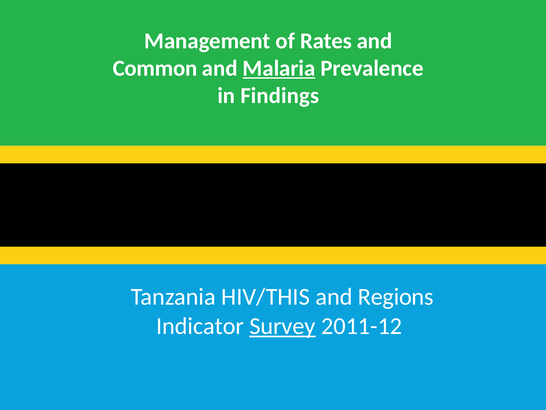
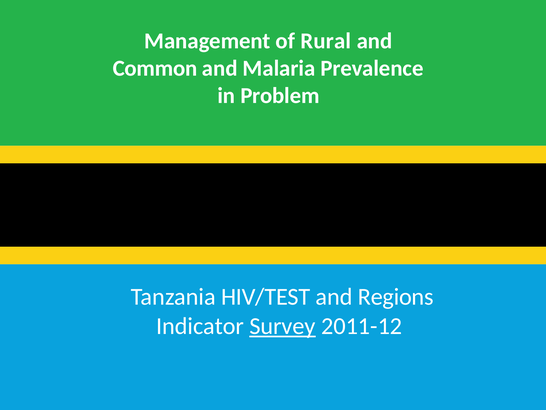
Rates: Rates -> Rural
Malaria underline: present -> none
Findings: Findings -> Problem
HIV/THIS: HIV/THIS -> HIV/TEST
